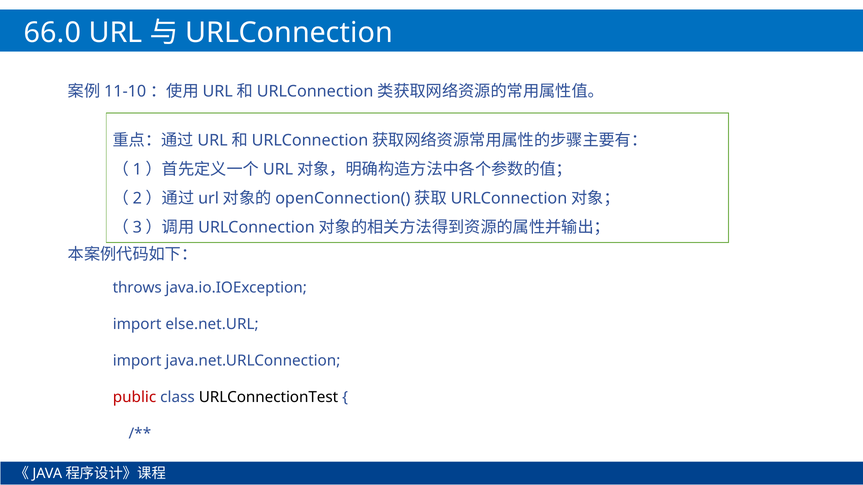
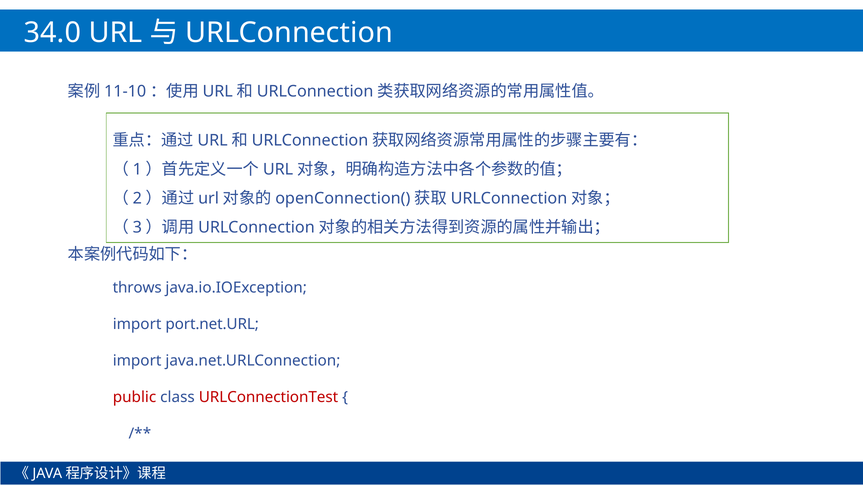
66.0: 66.0 -> 34.0
else.net.URL: else.net.URL -> port.net.URL
URLConnectionTest colour: black -> red
